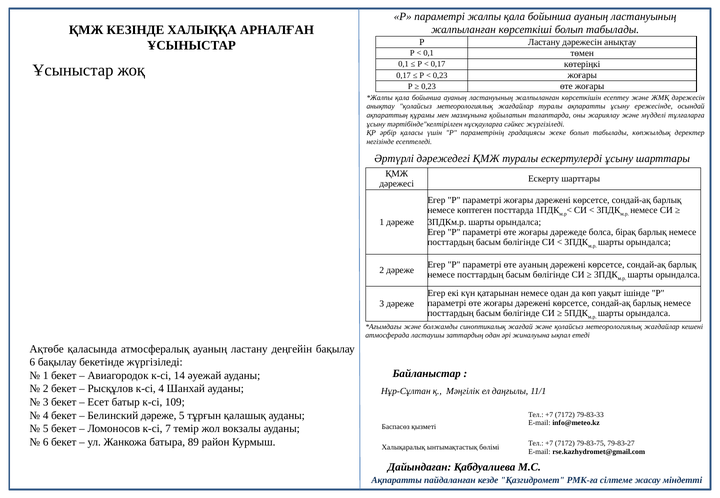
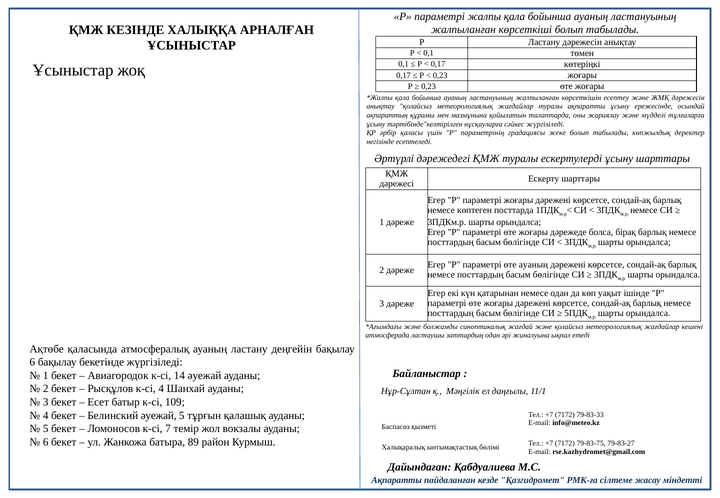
Белинский дәреже: дәреже -> әуежай
